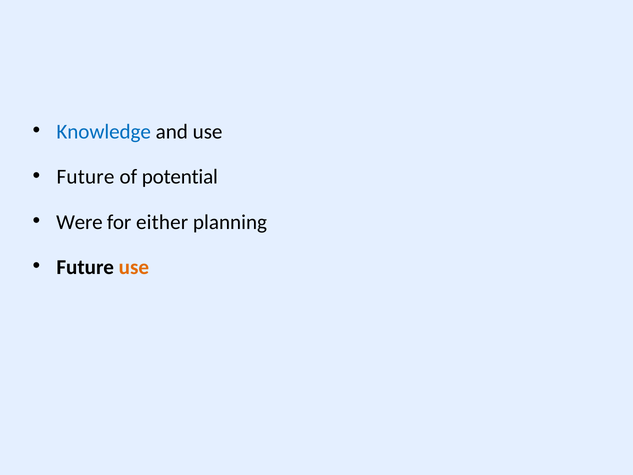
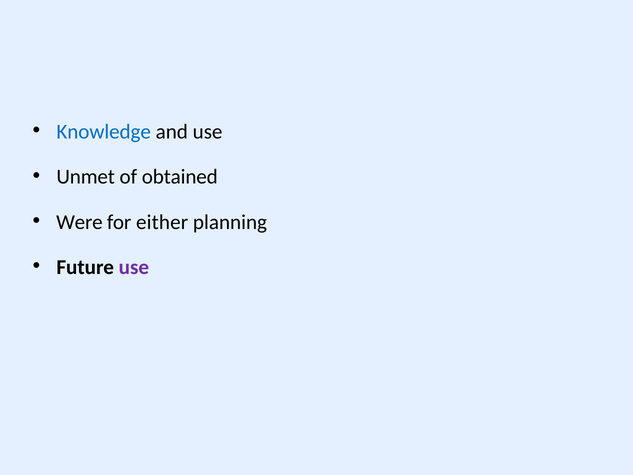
Future at (85, 177): Future -> Unmet
potential: potential -> obtained
use at (134, 267) colour: orange -> purple
